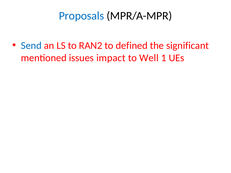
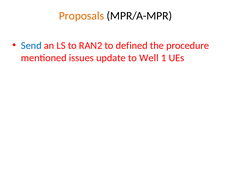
Proposals colour: blue -> orange
significant: significant -> procedure
impact: impact -> update
